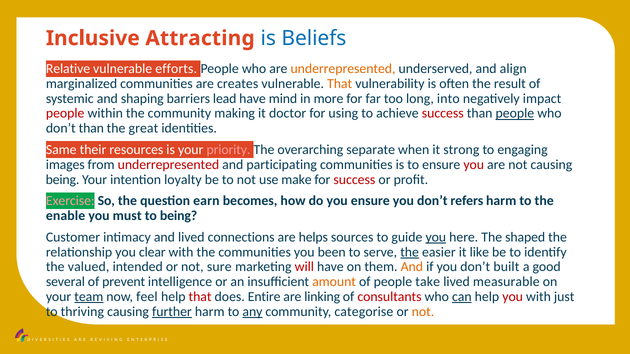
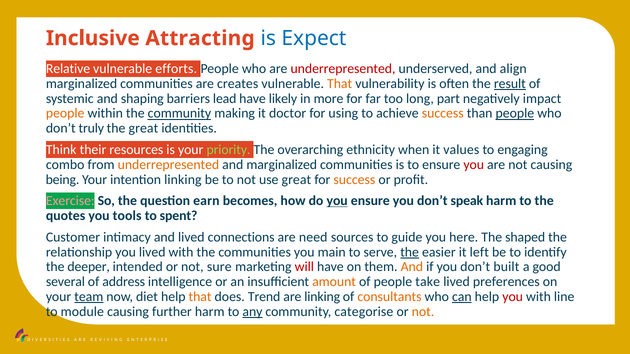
Beliefs: Beliefs -> Expect
underrepresented at (343, 69) colour: orange -> red
result underline: none -> present
mind: mind -> likely
into: into -> part
people at (65, 114) colour: red -> orange
community at (179, 114) underline: none -> present
success at (443, 114) colour: red -> orange
don’t than: than -> truly
Same: Same -> Think
priority colour: pink -> light green
separate: separate -> ethnicity
strong: strong -> values
images: images -> combo
underrepresented at (168, 165) colour: red -> orange
and participating: participating -> marginalized
intention loyalty: loyalty -> linking
use make: make -> great
success at (354, 180) colour: red -> orange
you at (337, 201) underline: none -> present
refers: refers -> speak
enable: enable -> quotes
must: must -> tools
to being: being -> spent
helps: helps -> need
you at (436, 237) underline: present -> none
you clear: clear -> lived
been: been -> main
like: like -> left
valued: valued -> deeper
prevent: prevent -> address
measurable: measurable -> preferences
feel: feel -> diet
that at (200, 297) colour: red -> orange
Entire: Entire -> Trend
consultants colour: red -> orange
just: just -> line
thriving: thriving -> module
further underline: present -> none
